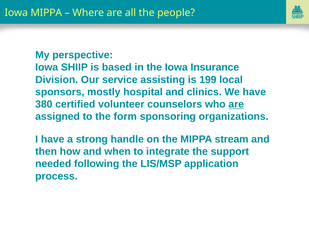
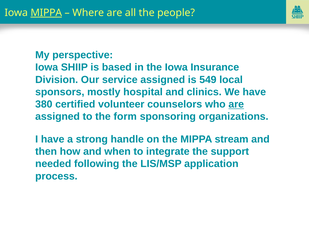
MIPPA at (46, 13) underline: none -> present
service assisting: assisting -> assigned
199: 199 -> 549
